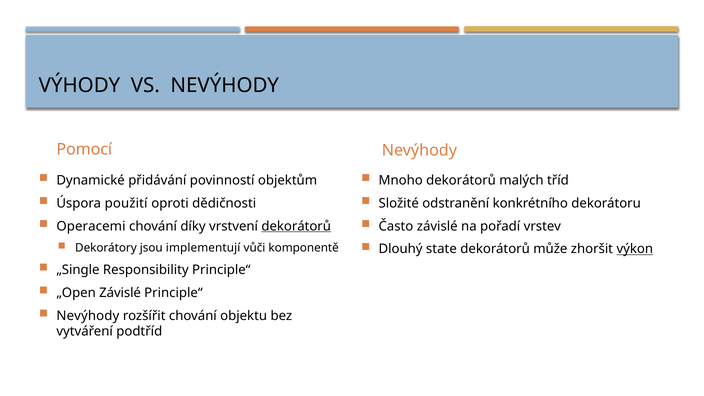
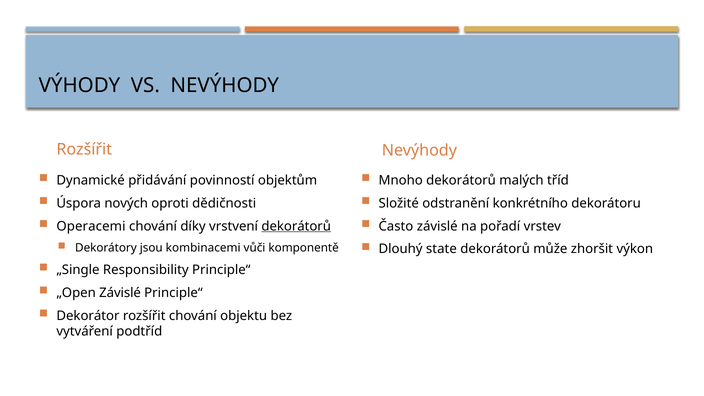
Pomocí at (84, 150): Pomocí -> Rozšířit
použití: použití -> nových
implementují: implementují -> kombinacemi
výkon underline: present -> none
Nevýhody at (88, 316): Nevýhody -> Dekorátor
